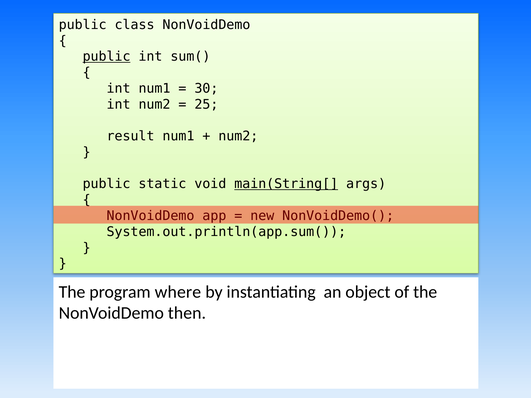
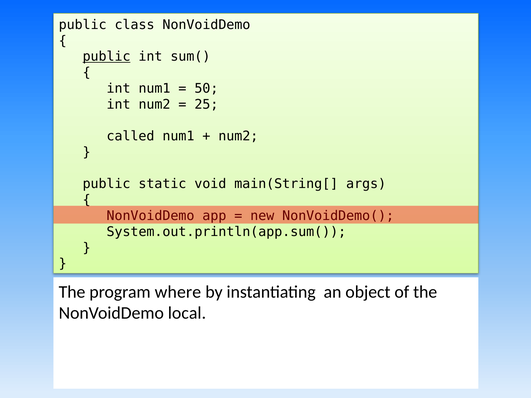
30: 30 -> 50
result: result -> called
main(String[ underline: present -> none
then: then -> local
